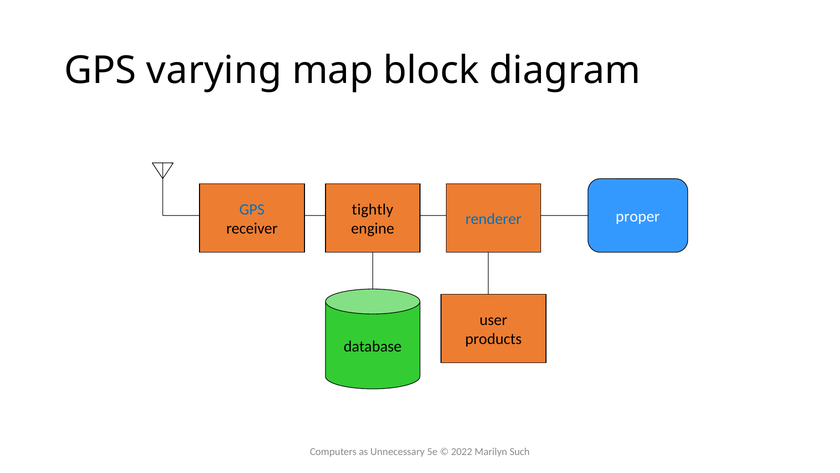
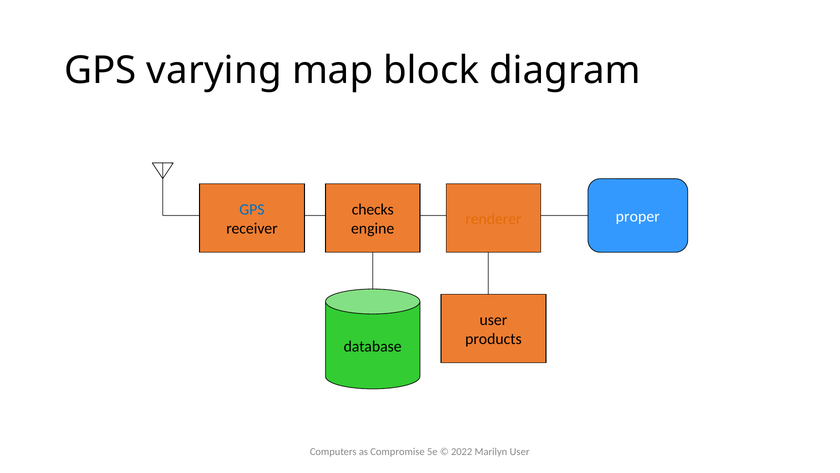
tightly: tightly -> checks
renderer colour: blue -> orange
Unnecessary: Unnecessary -> Compromise
Marilyn Such: Such -> User
